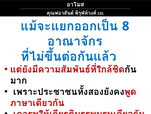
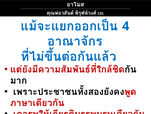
8: 8 -> 4
